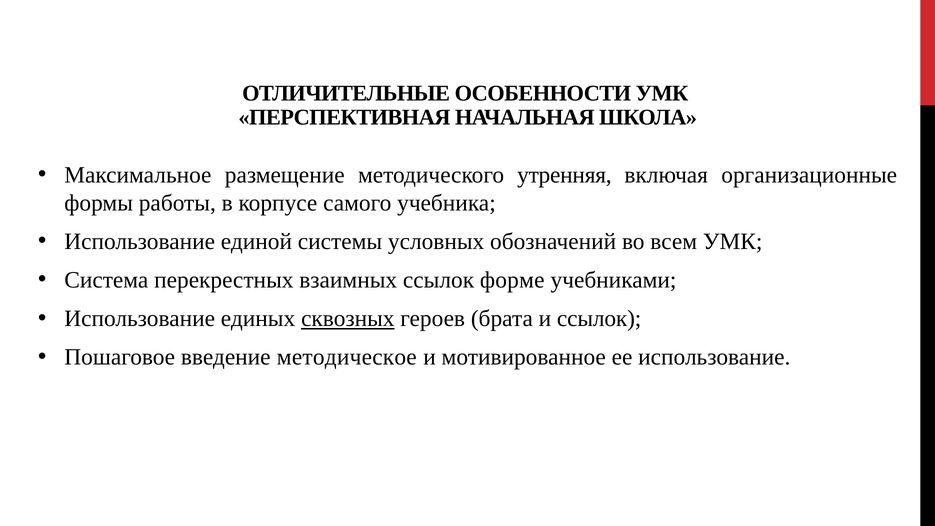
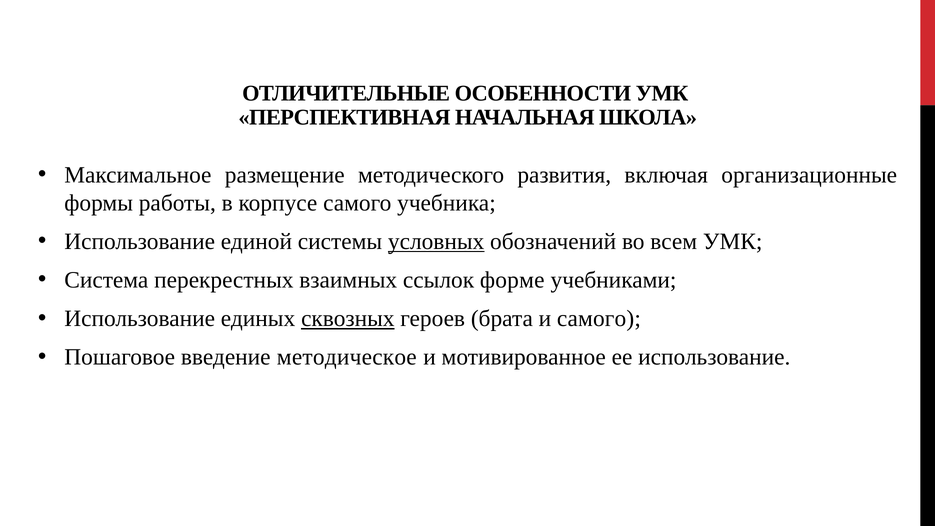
утренняя: утренняя -> развития
условных underline: none -> present
и ссылок: ссылок -> самого
